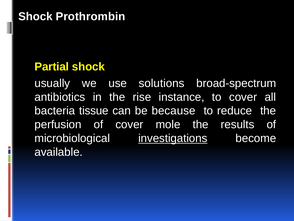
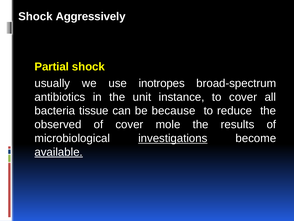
Prothrombin: Prothrombin -> Aggressively
solutions: solutions -> inotropes
rise: rise -> unit
perfusion: perfusion -> observed
available underline: none -> present
